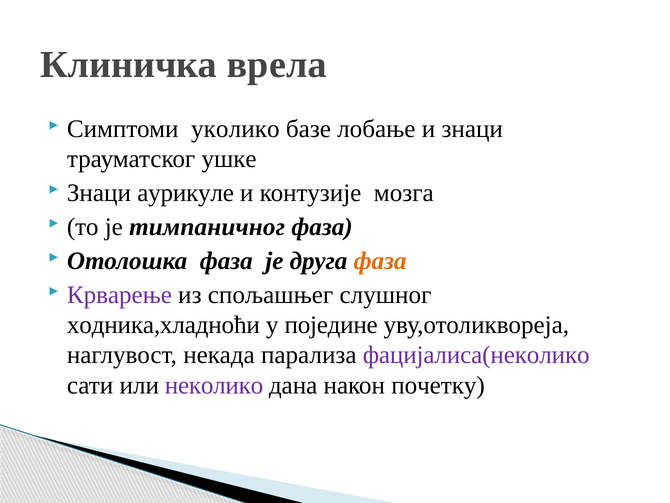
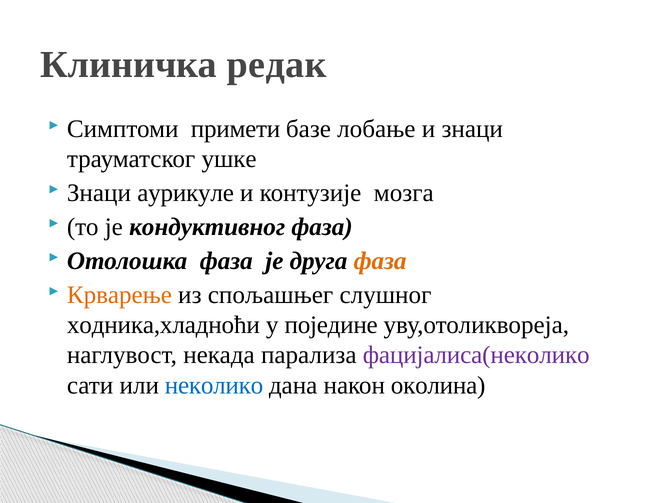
врела: врела -> редак
уколико: уколико -> примети
тимпаничног: тимпаничног -> кондуктивног
Крварење colour: purple -> orange
неколико colour: purple -> blue
почетку: почетку -> околина
